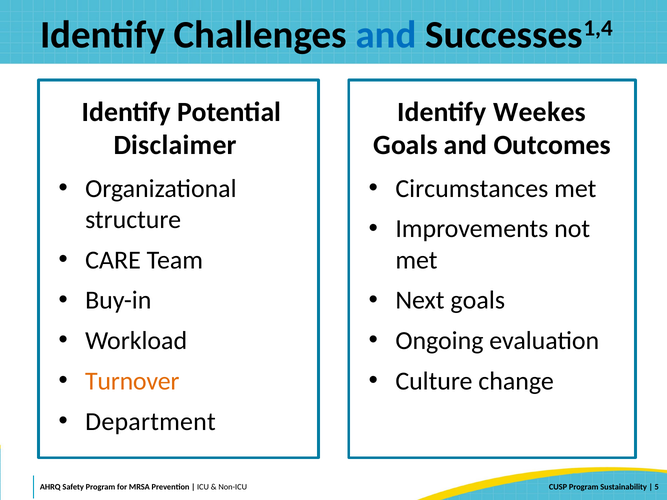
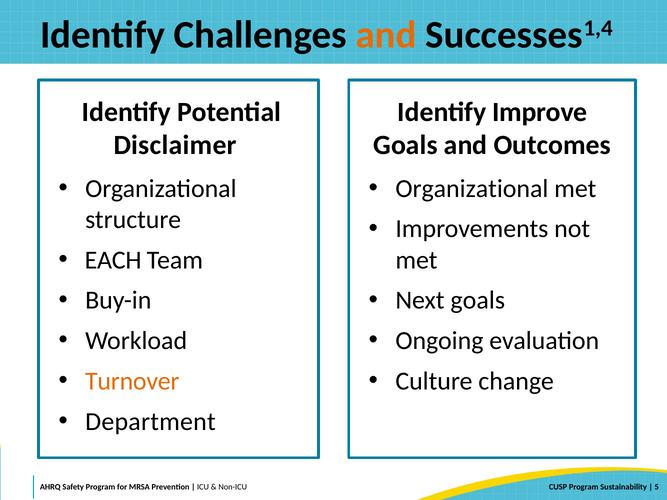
and at (386, 35) colour: blue -> orange
Weekes: Weekes -> Improve
Circumstances at (472, 189): Circumstances -> Organizational
CARE: CARE -> EACH
